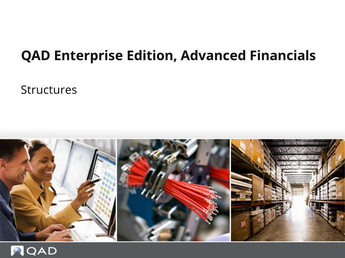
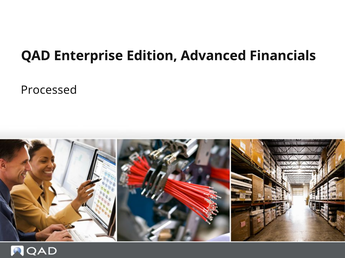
Structures: Structures -> Processed
